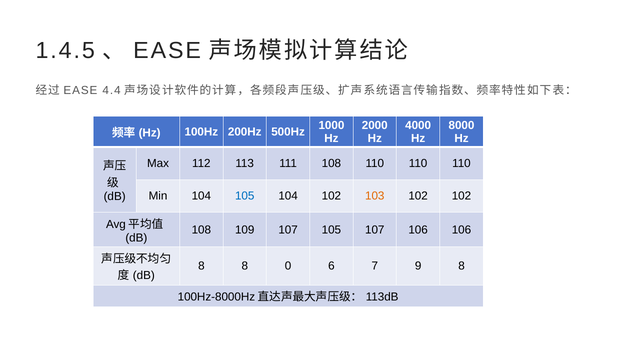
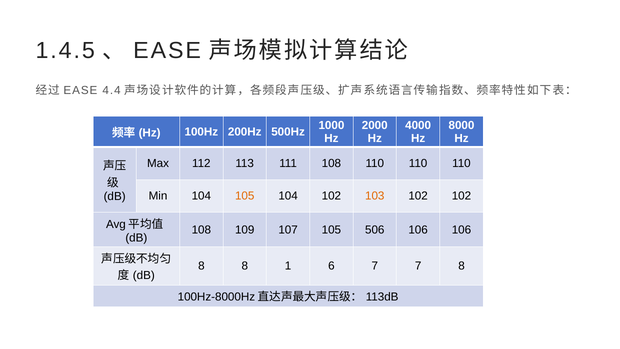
105 at (245, 196) colour: blue -> orange
105 107: 107 -> 506
0: 0 -> 1
7 9: 9 -> 7
